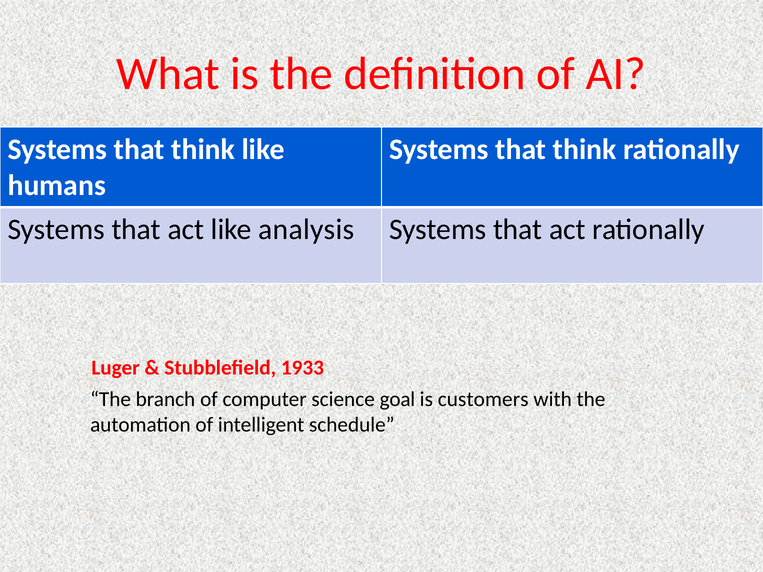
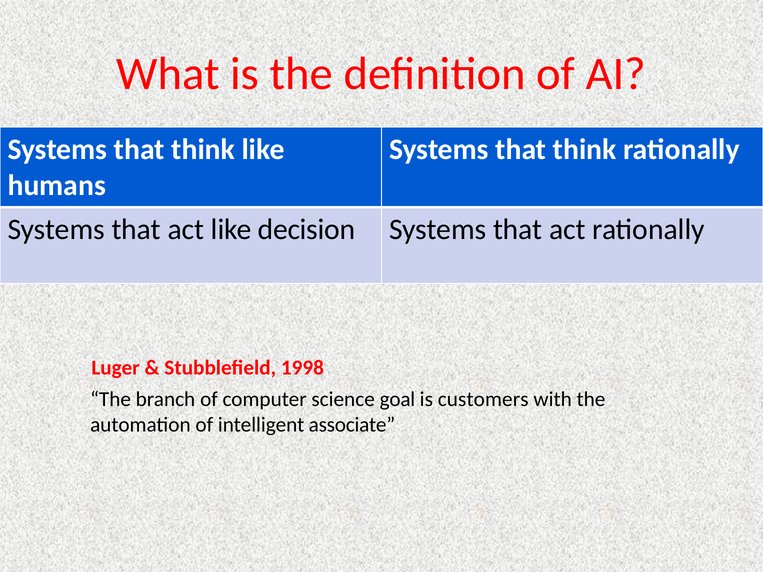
analysis: analysis -> decision
1933: 1933 -> 1998
schedule: schedule -> associate
